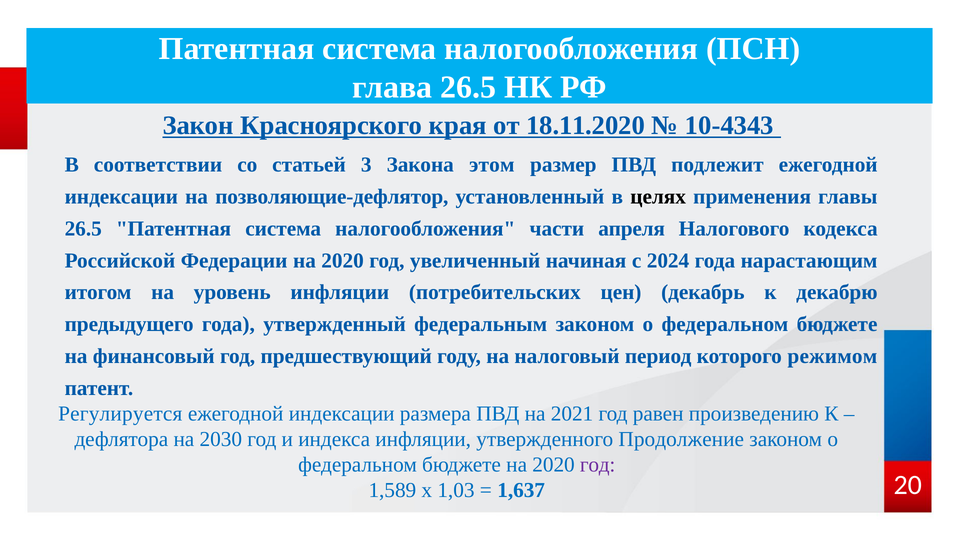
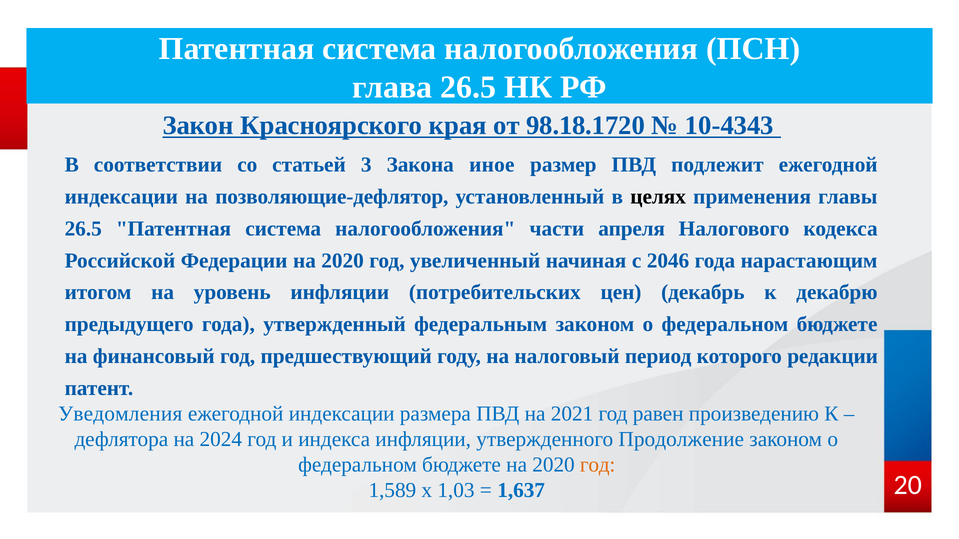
18.11.2020: 18.11.2020 -> 98.18.1720
этом: этом -> иное
2024: 2024 -> 2046
режимом: режимом -> редакции
Регулируется: Регулируется -> Уведомления
2030: 2030 -> 2024
год at (598, 465) colour: purple -> orange
